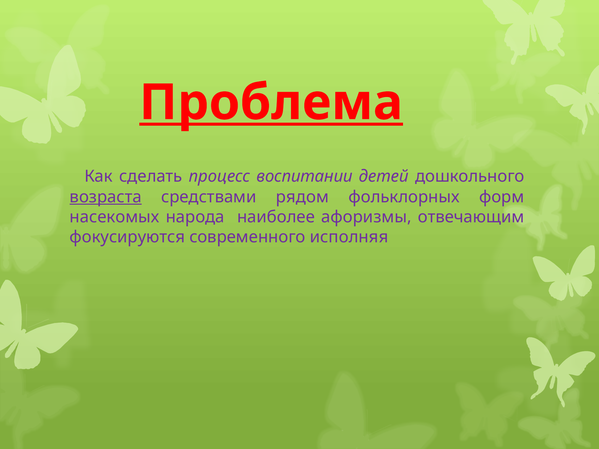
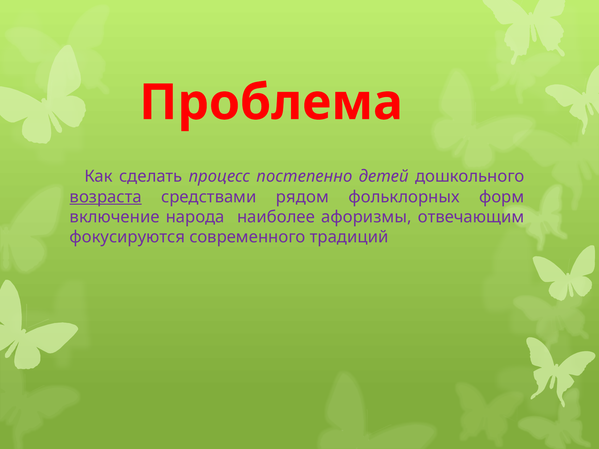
Проблема underline: present -> none
воспитании: воспитании -> постепенно
насекомых: насекомых -> включение
исполняя: исполняя -> традиций
